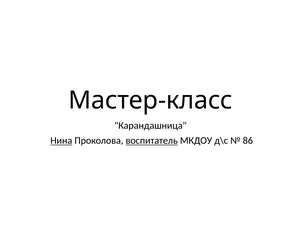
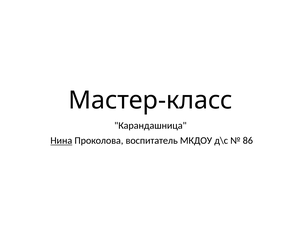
воспитатель underline: present -> none
